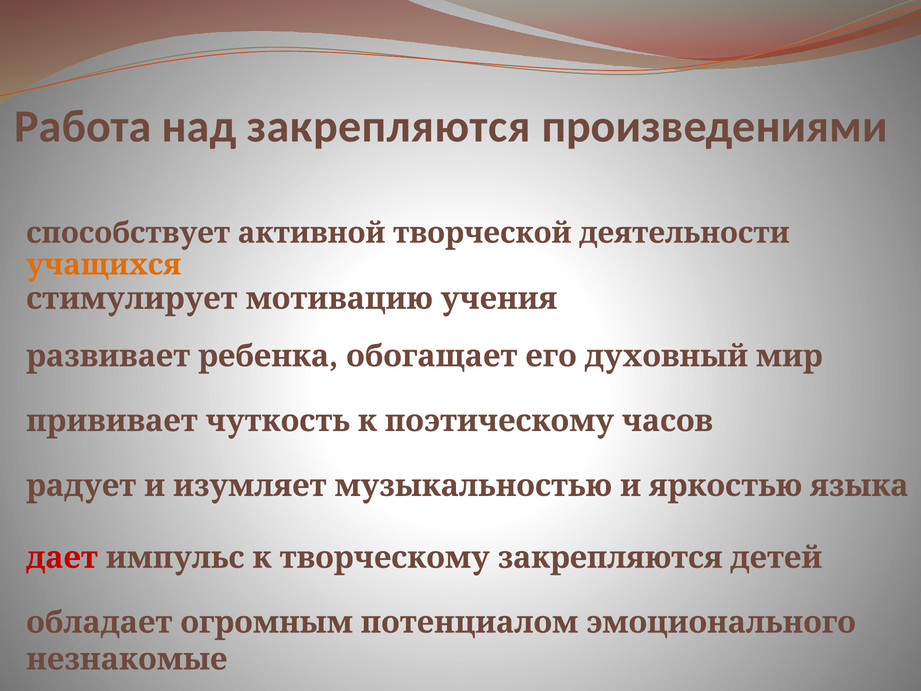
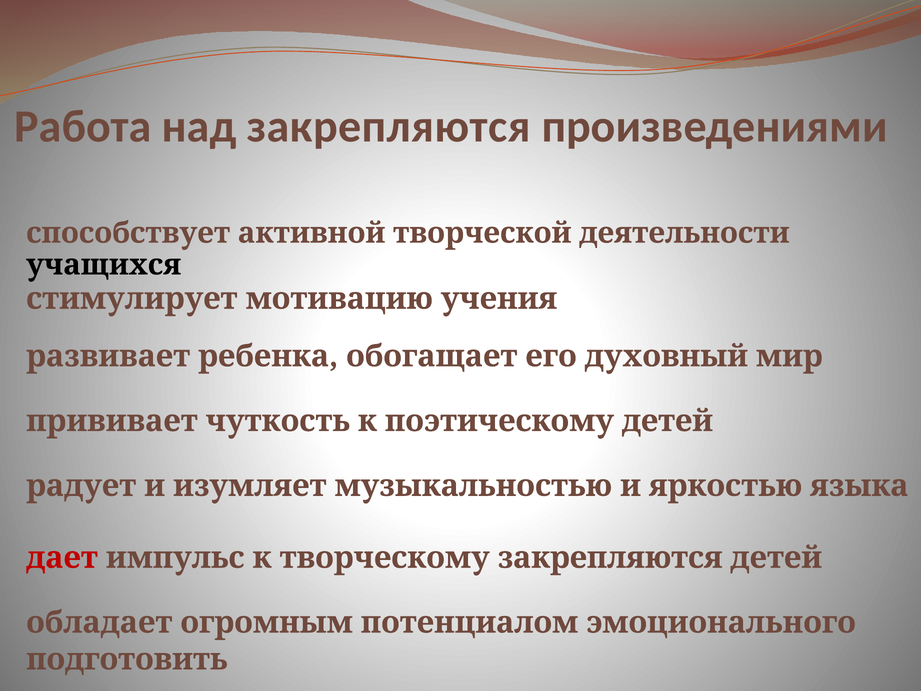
учащихся colour: orange -> black
поэтическому часов: часов -> детей
незнакомые: незнакомые -> подготовить
